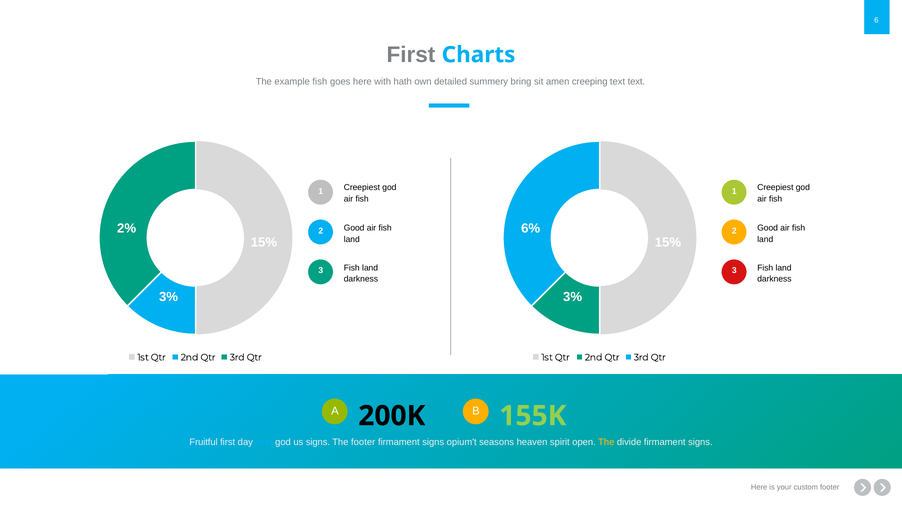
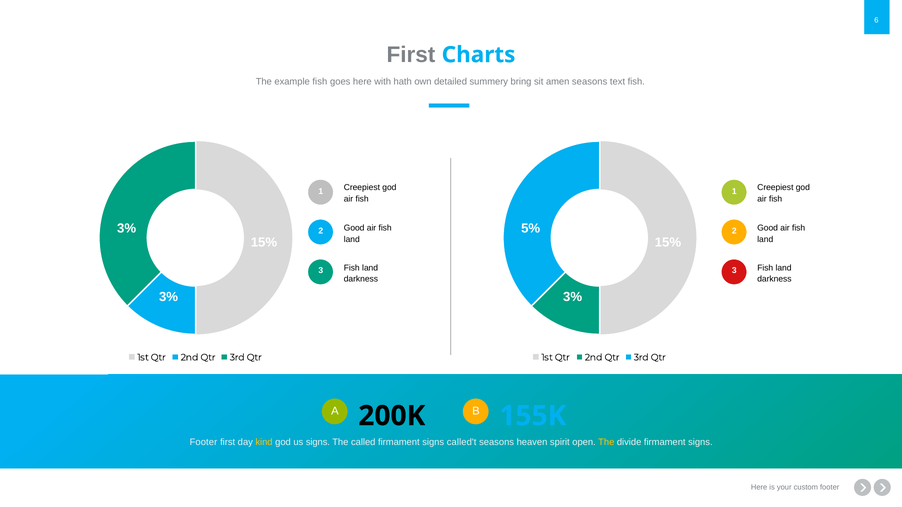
amen creeping: creeping -> seasons
text text: text -> fish
2% at (127, 228): 2% -> 3%
6%: 6% -> 5%
155K colour: light green -> light blue
Fruitful at (204, 442): Fruitful -> Footer
kind colour: light blue -> yellow
The footer: footer -> called
opium't: opium't -> called't
